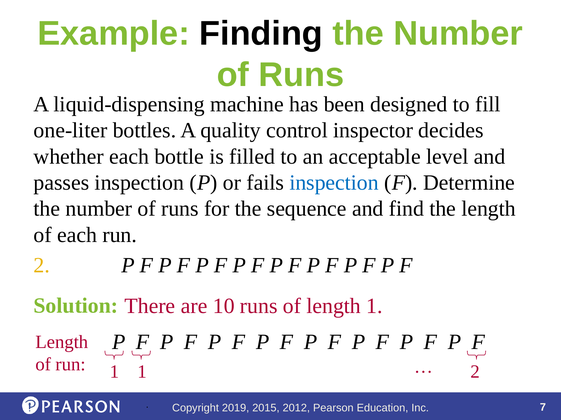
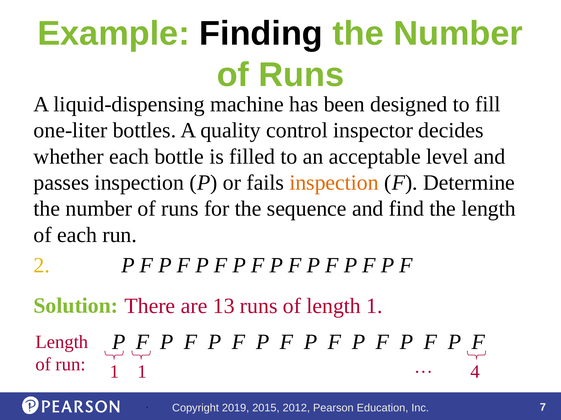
inspection at (334, 183) colour: blue -> orange
10: 10 -> 13
1 2: 2 -> 4
